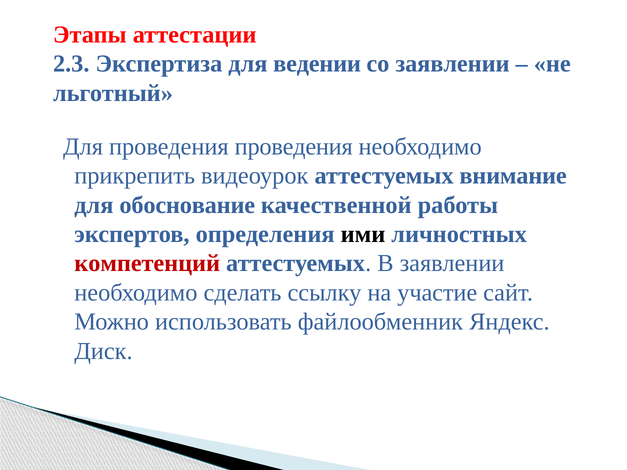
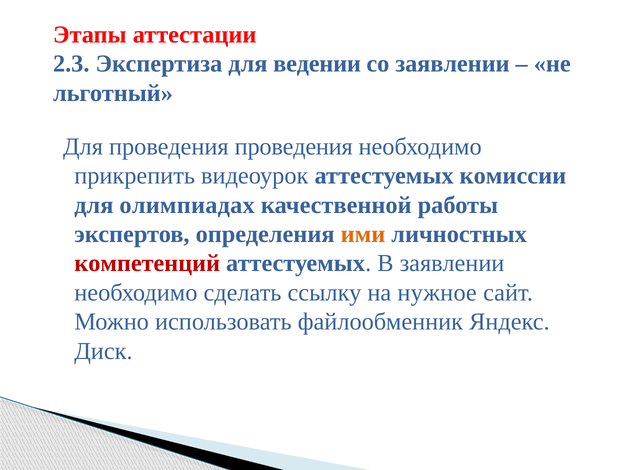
внимание: внимание -> комиссии
обоснование: обоснование -> олимпиадах
ими colour: black -> orange
участие: участие -> нужное
